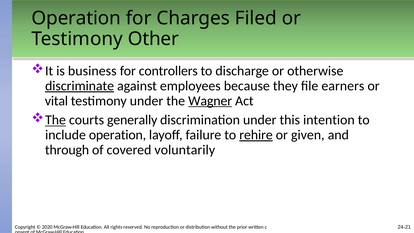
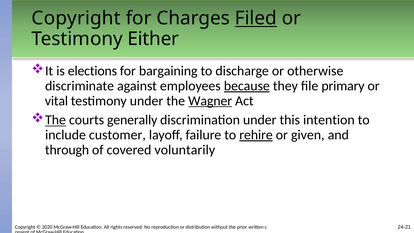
Operation at (76, 18): Operation -> Copyright
Filed underline: none -> present
Other: Other -> Either
business: business -> elections
controllers: controllers -> bargaining
discriminate underline: present -> none
because underline: none -> present
earners: earners -> primary
include operation: operation -> customer
